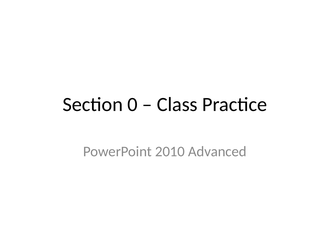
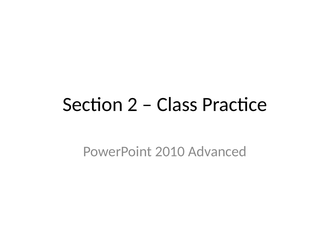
0: 0 -> 2
